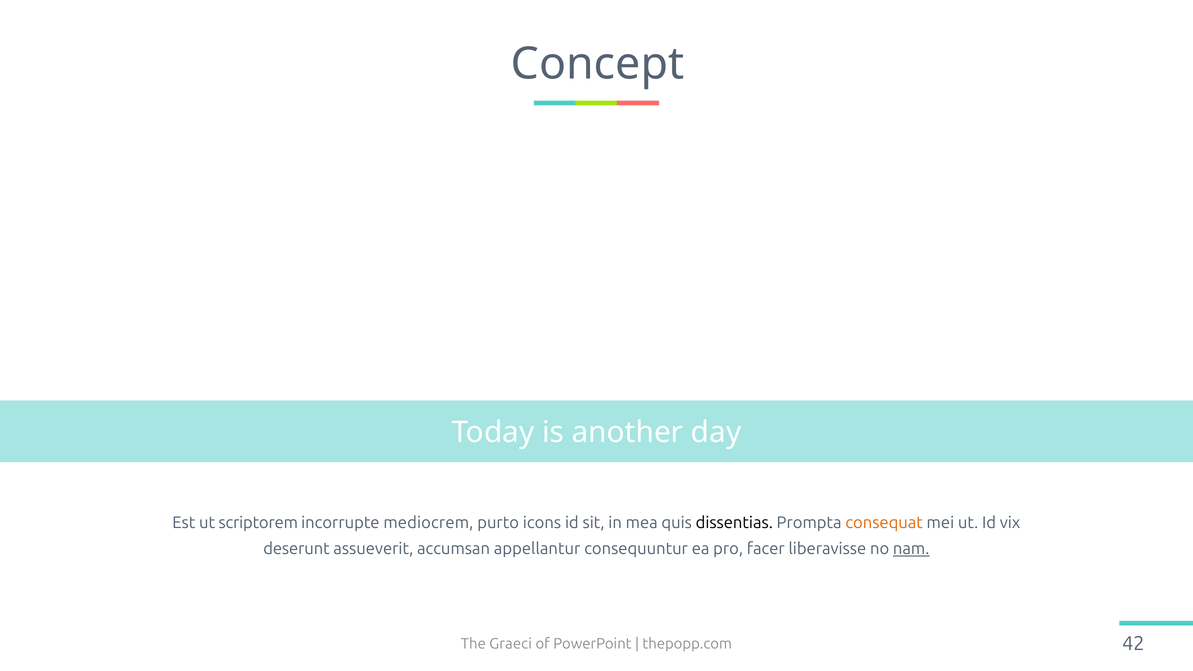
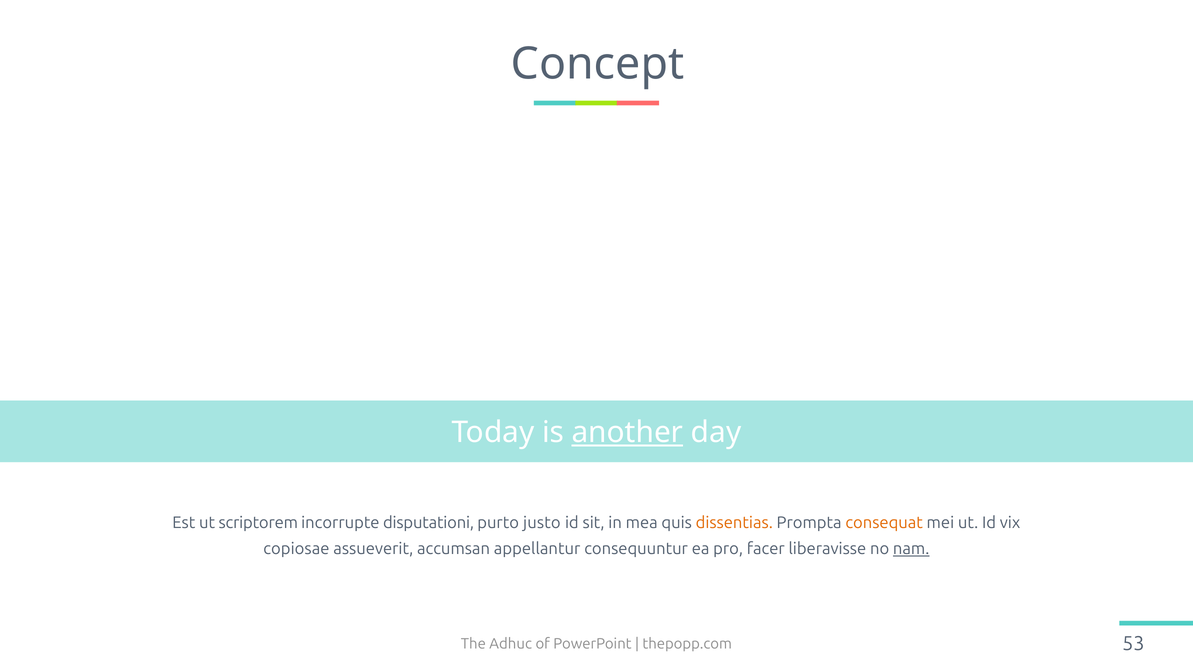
another underline: none -> present
mediocrem: mediocrem -> disputationi
icons: icons -> justo
dissentias colour: black -> orange
deserunt: deserunt -> copiosae
Graeci: Graeci -> Adhuc
42: 42 -> 53
